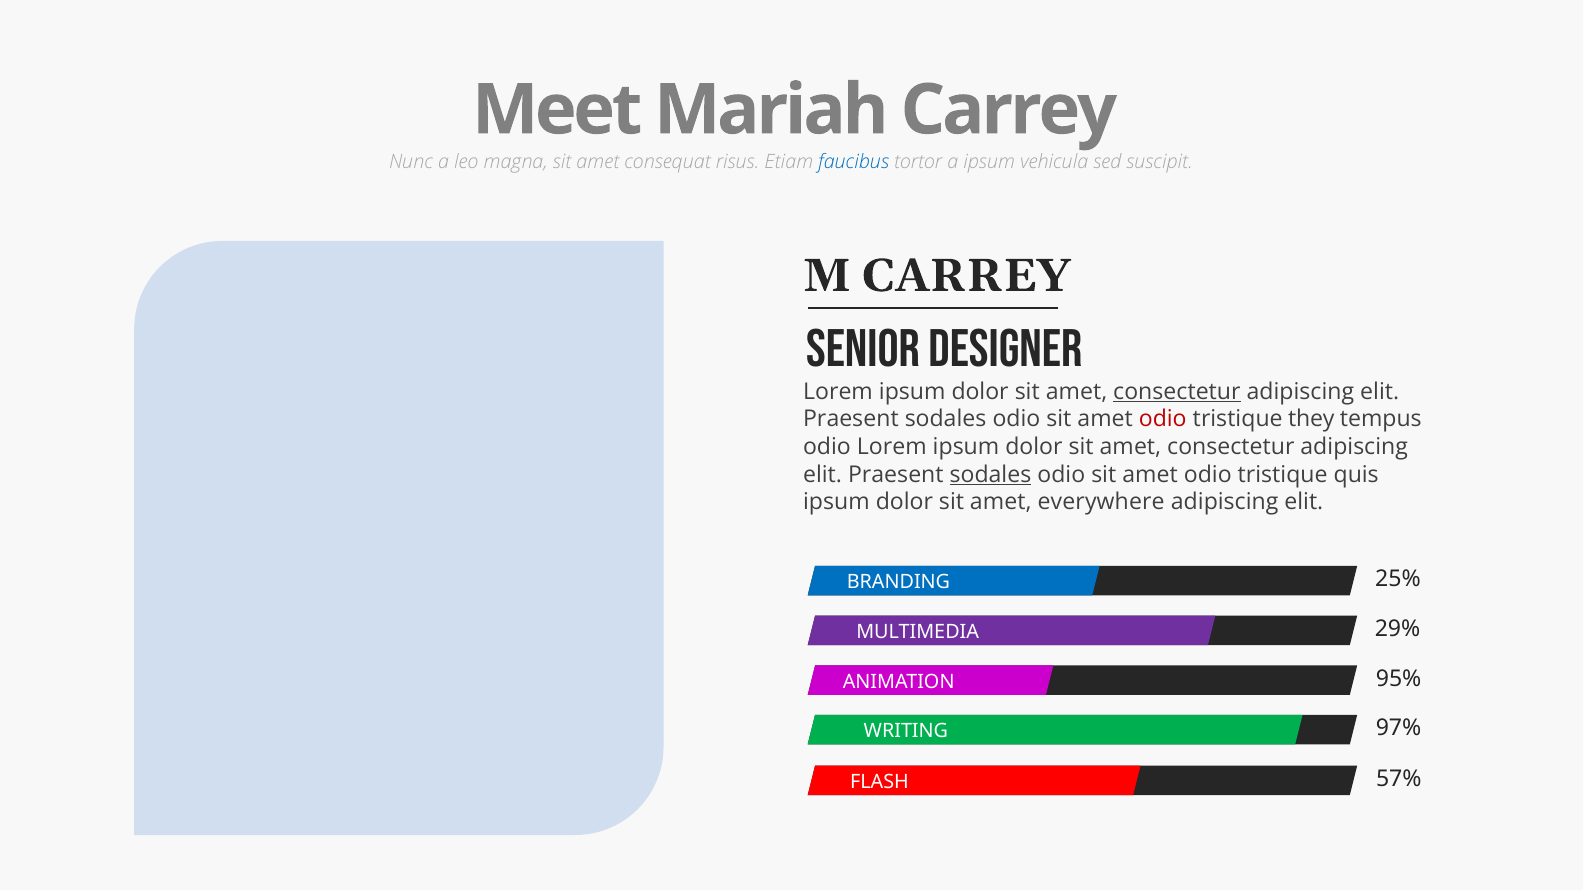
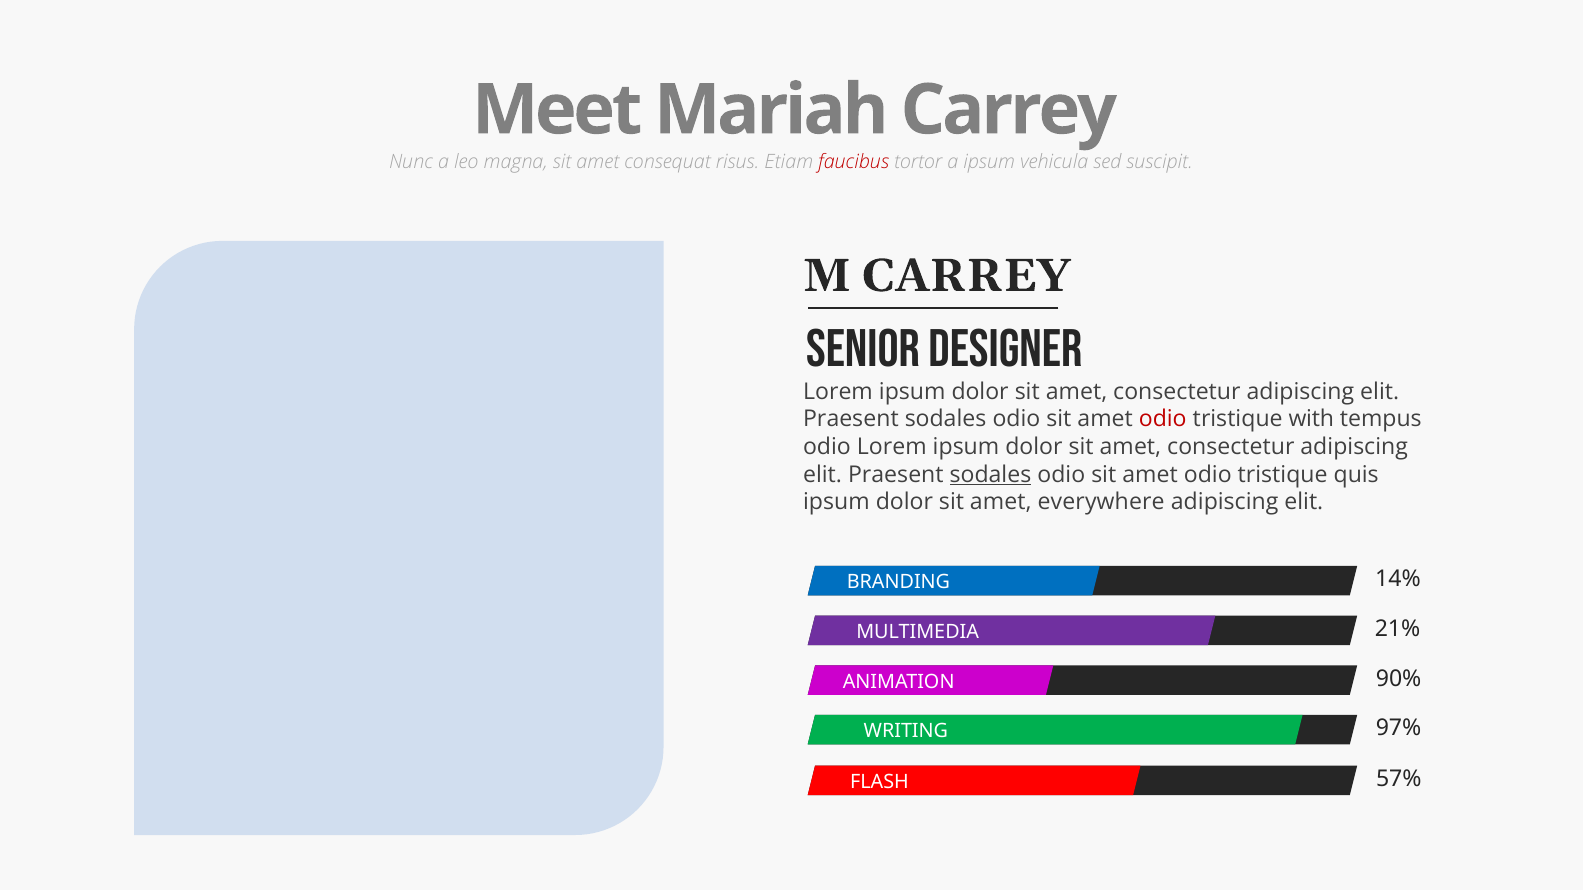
faucibus colour: blue -> red
consectetur at (1177, 392) underline: present -> none
they: they -> with
25%: 25% -> 14%
29%: 29% -> 21%
95%: 95% -> 90%
